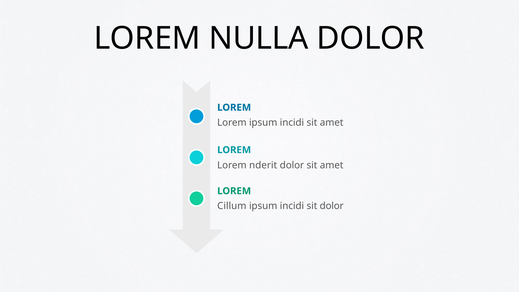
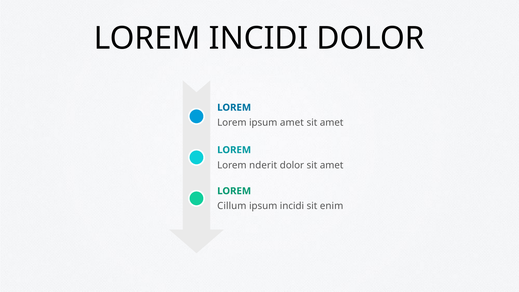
LOREM NULLA: NULLA -> INCIDI
Lorem ipsum incidi: incidi -> amet
sit dolor: dolor -> enim
